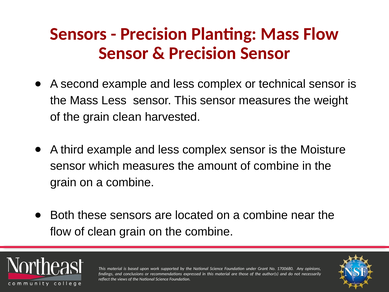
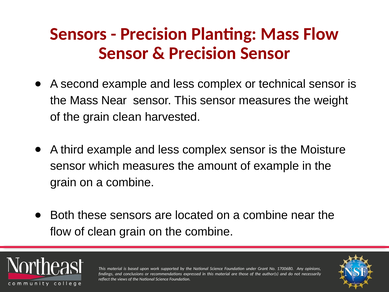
Mass Less: Less -> Near
of combine: combine -> example
